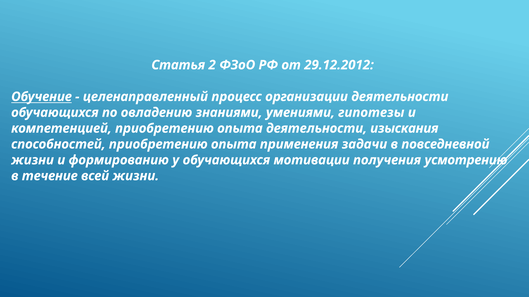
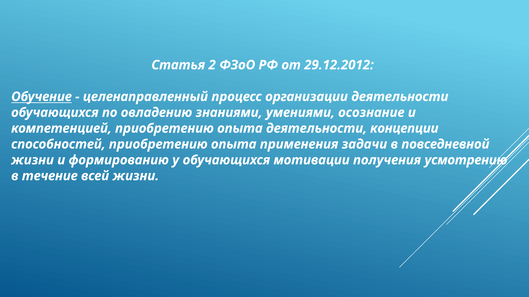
гипотезы: гипотезы -> осознание
изыскания: изыскания -> концепции
